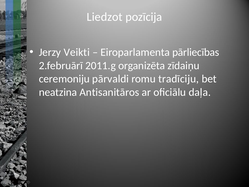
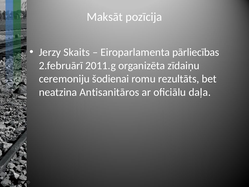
Liedzot: Liedzot -> Maksāt
Veikti: Veikti -> Skaits
pārvaldi: pārvaldi -> šodienai
tradīciju: tradīciju -> rezultāts
